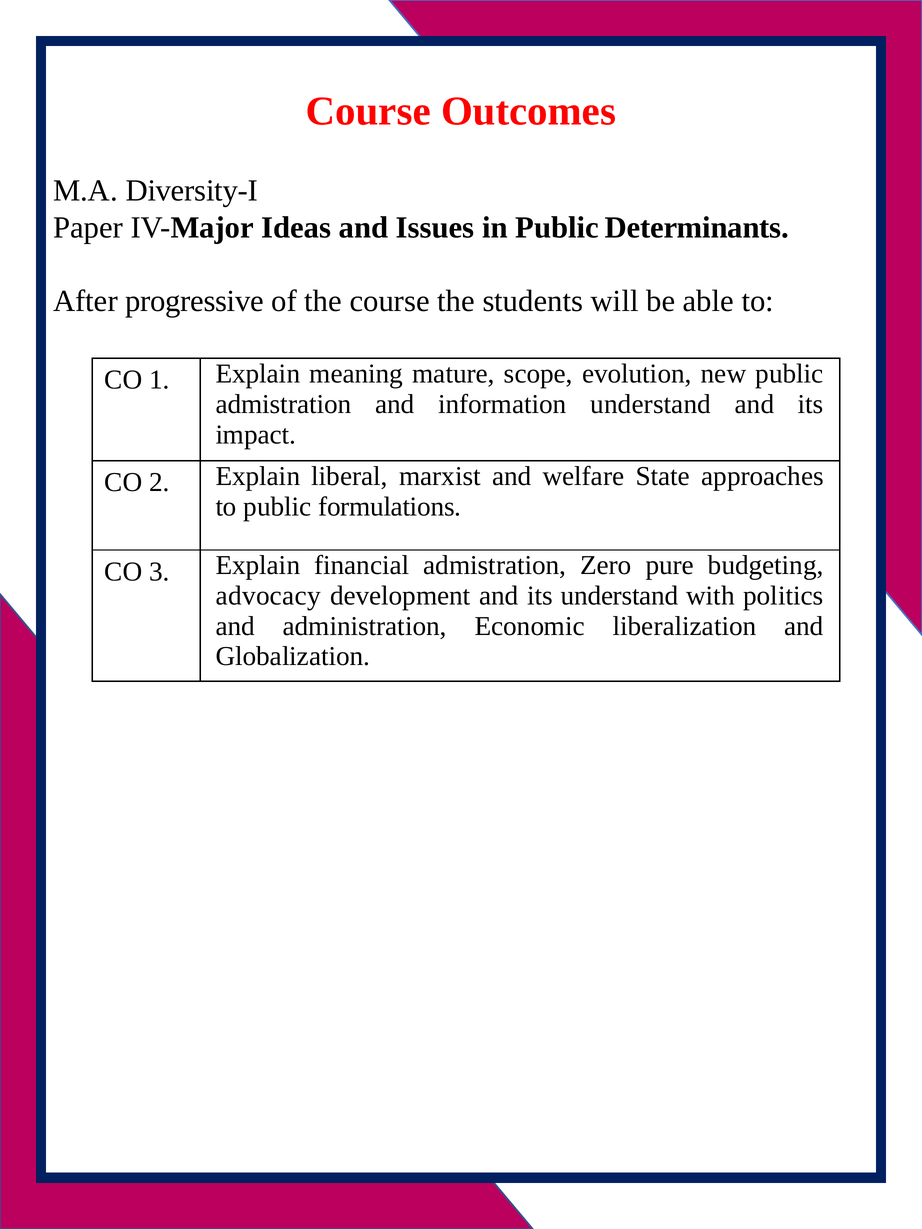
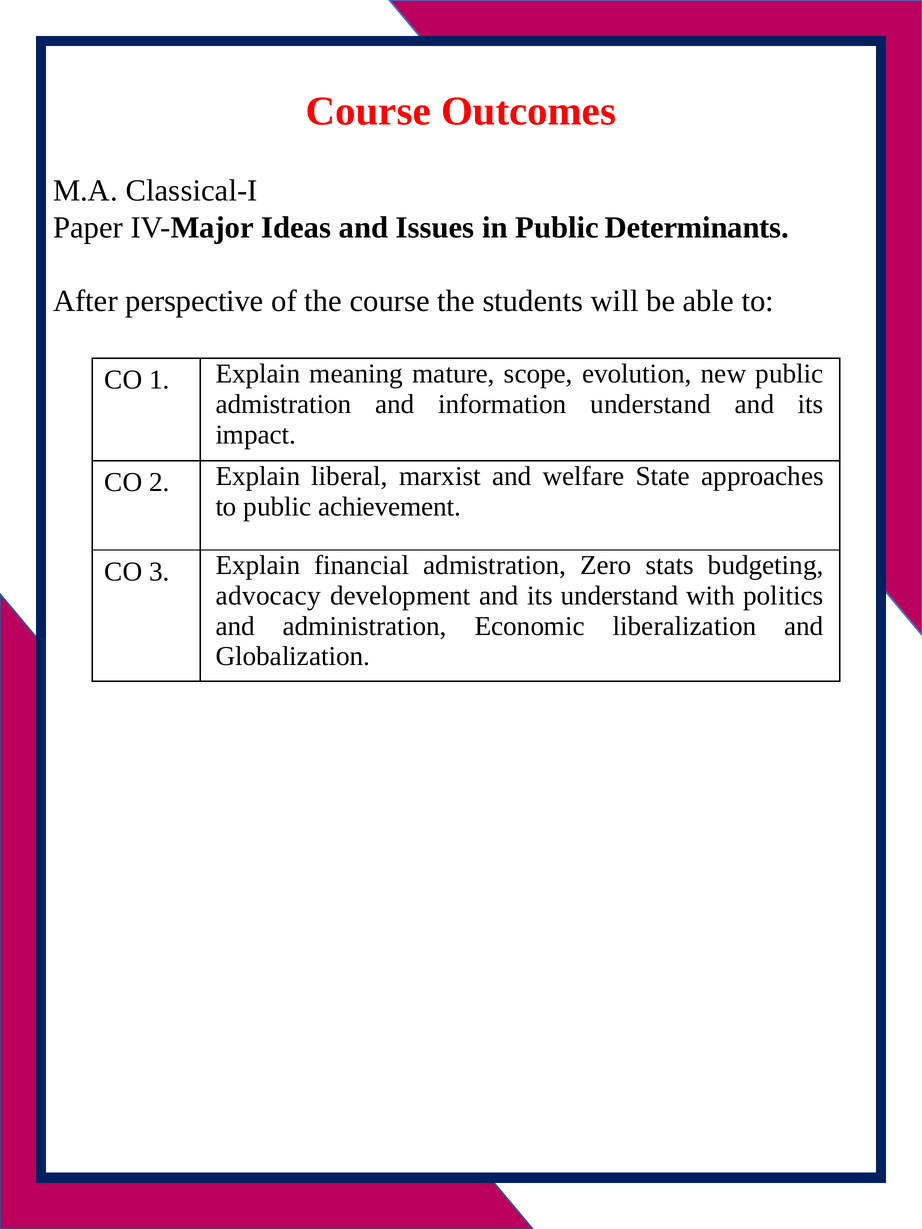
Diversity-I: Diversity-I -> Classical-I
progressive: progressive -> perspective
formulations: formulations -> achievement
pure: pure -> stats
